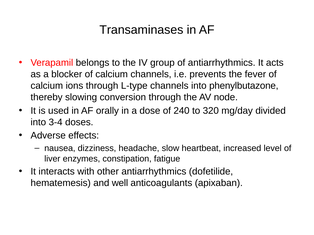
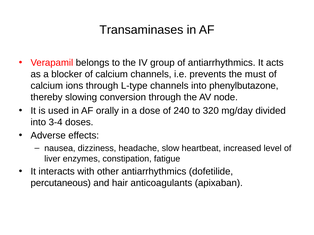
fever: fever -> must
hematemesis: hematemesis -> percutaneous
well: well -> hair
